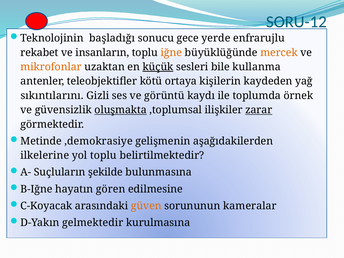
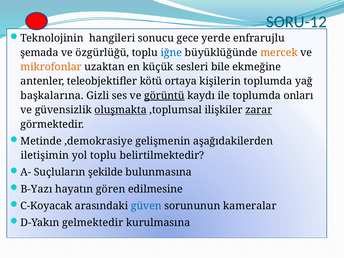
başladığı: başladığı -> hangileri
rekabet: rekabet -> şemada
insanların: insanların -> özgürlüğü
iğne colour: orange -> blue
küçük underline: present -> none
kullanma: kullanma -> ekmeğine
kişilerin kaydeden: kaydeden -> toplumda
sıkıntılarını: sıkıntılarını -> başkalarına
görüntü underline: none -> present
örnek: örnek -> onları
ilkelerine: ilkelerine -> iletişimin
B-Iğne: B-Iğne -> B-Yazı
güven colour: orange -> blue
